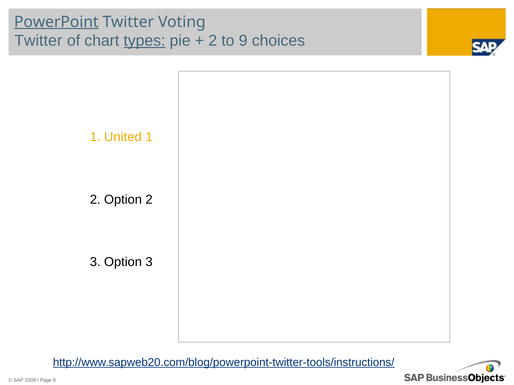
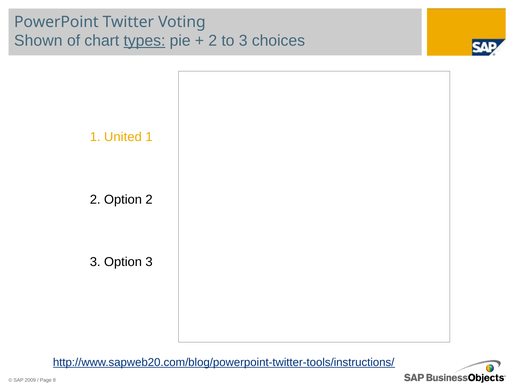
PowerPoint underline: present -> none
Twitter at (38, 41): Twitter -> Shown
to 9: 9 -> 3
